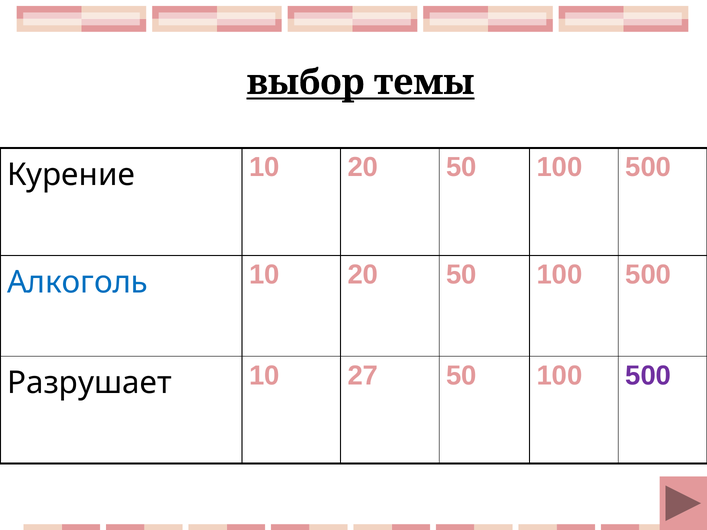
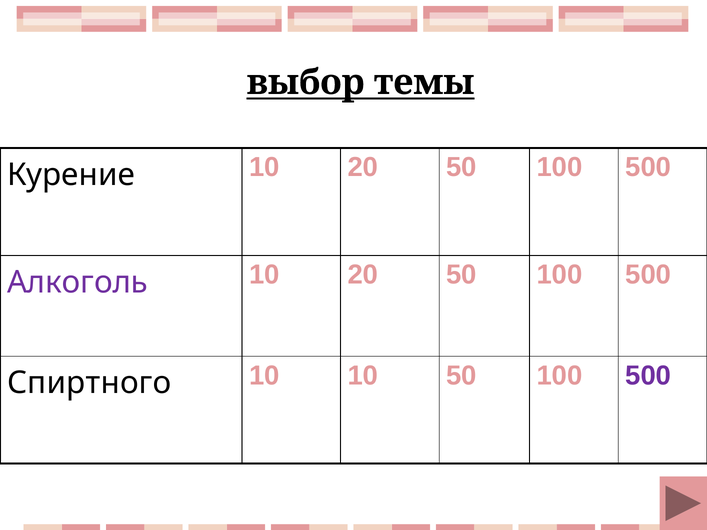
Алкоголь colour: blue -> purple
Разрушает: Разрушает -> Спиртного
10 27: 27 -> 10
